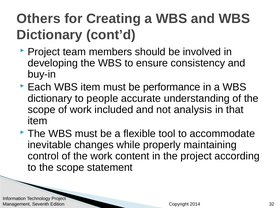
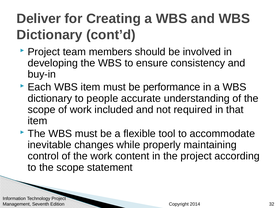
Others: Others -> Deliver
analysis: analysis -> required
